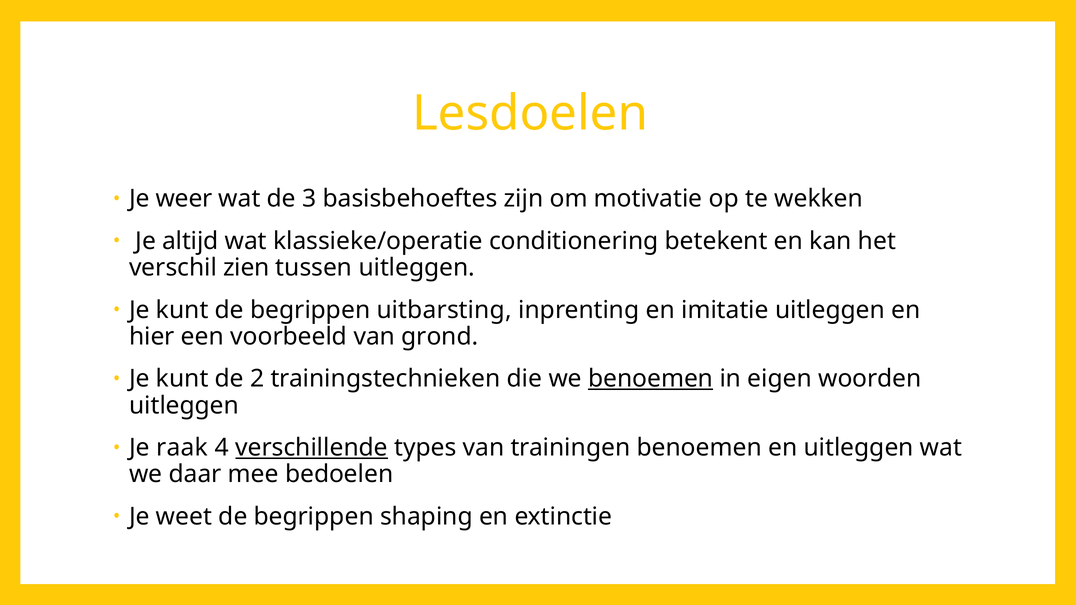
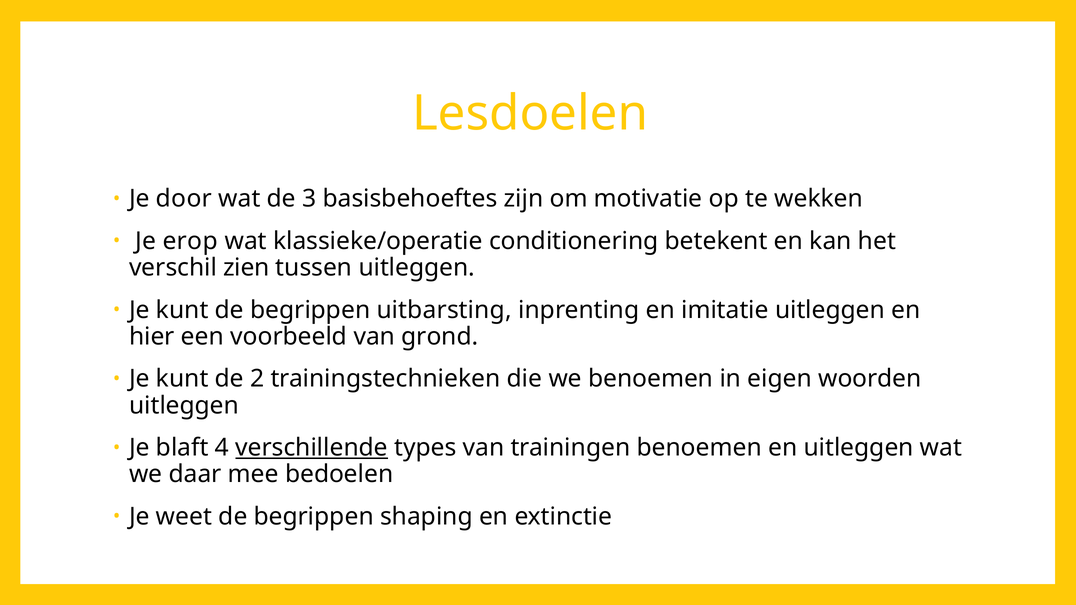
weer: weer -> door
altijd: altijd -> erop
benoemen at (651, 379) underline: present -> none
raak: raak -> blaft
